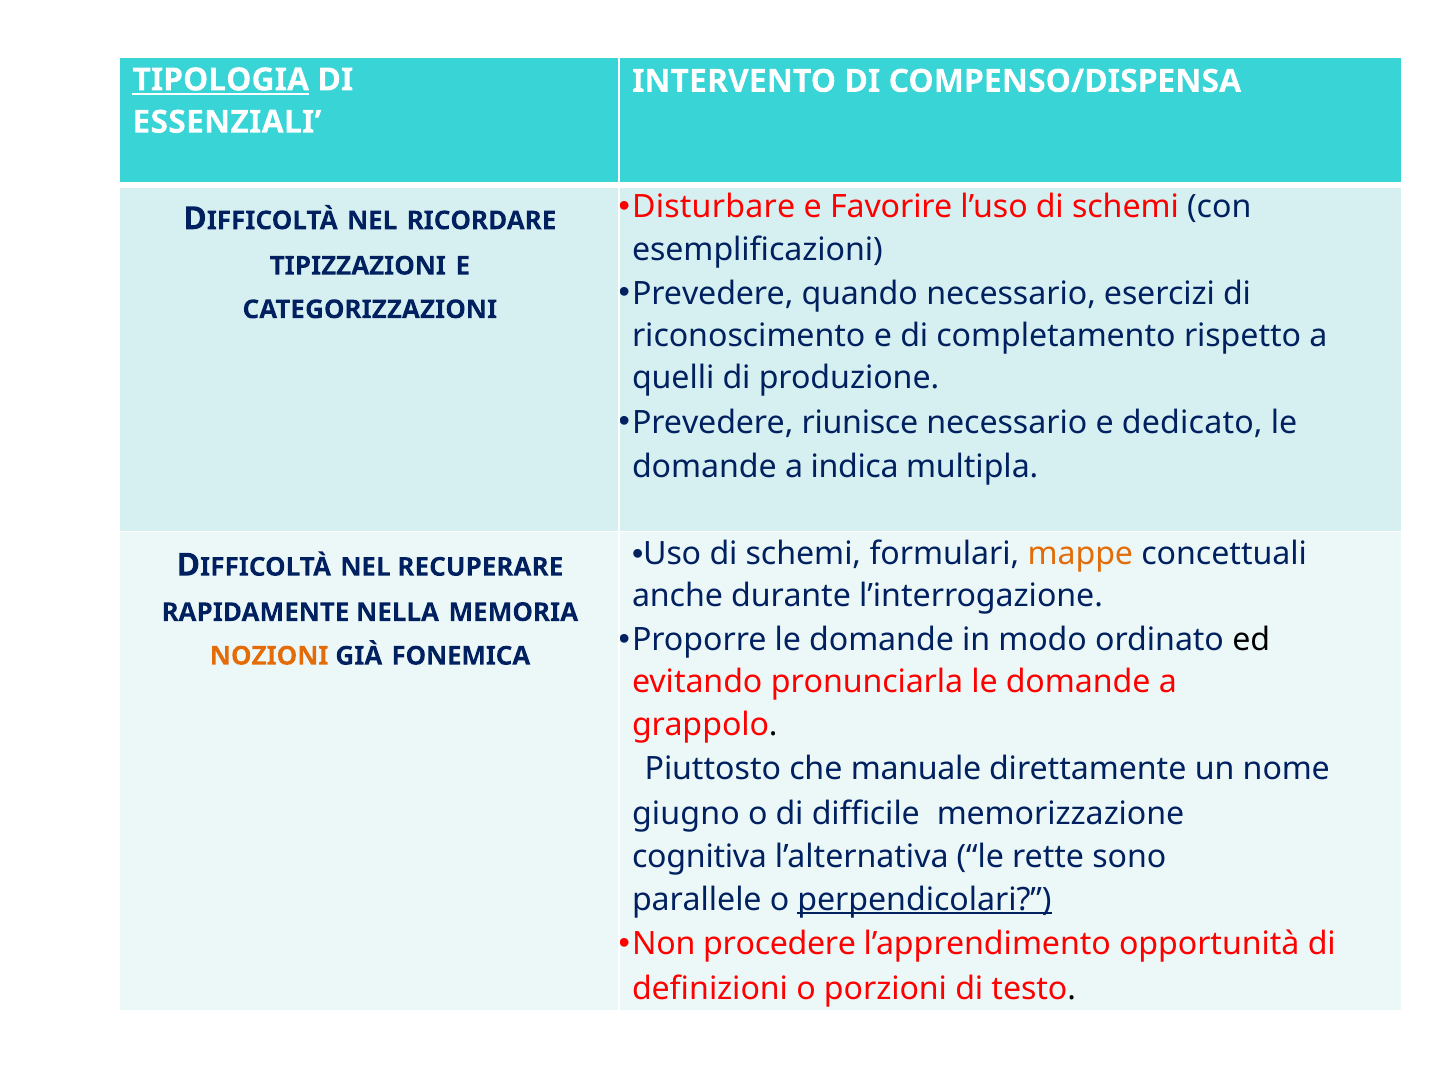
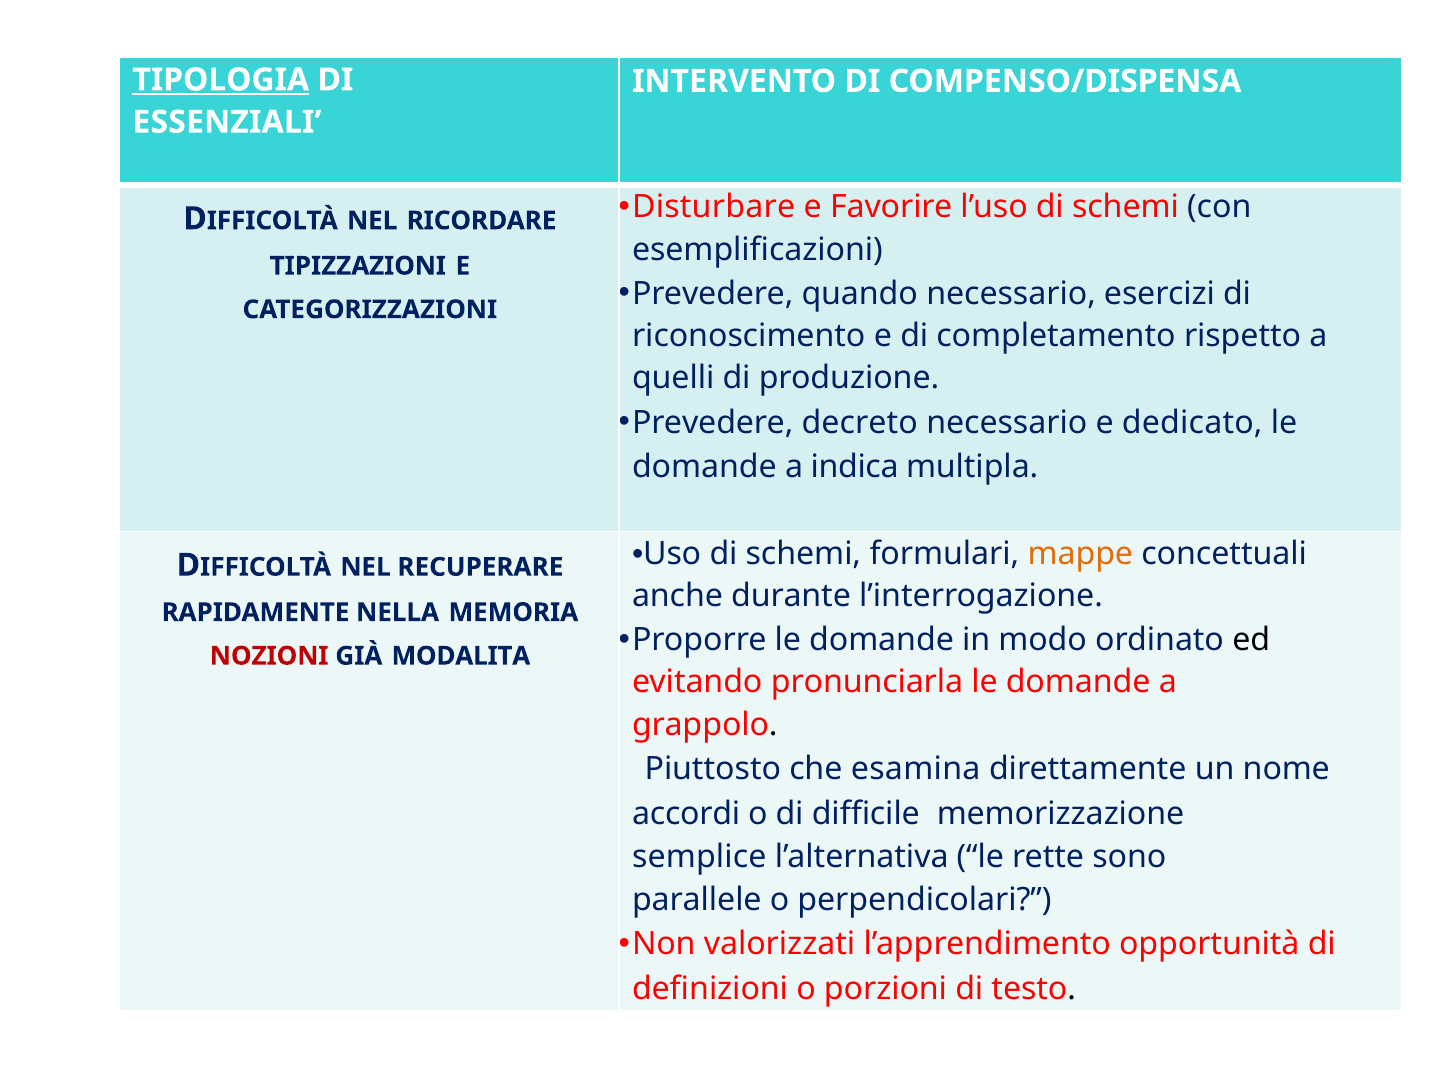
riunisce: riunisce -> decreto
NOZIONI colour: orange -> red
FONEMICA: FONEMICA -> MODALITA
manuale: manuale -> esamina
giugno: giugno -> accordi
cognitiva: cognitiva -> semplice
perpendicolari underline: present -> none
procedere: procedere -> valorizzati
